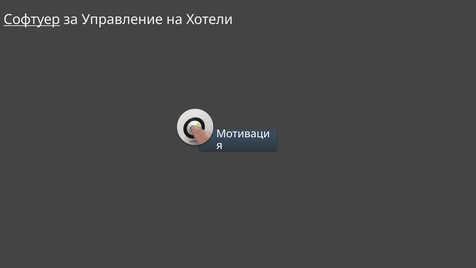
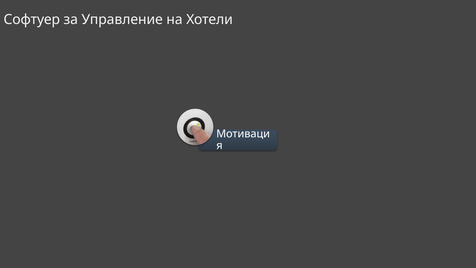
Софтуер underline: present -> none
